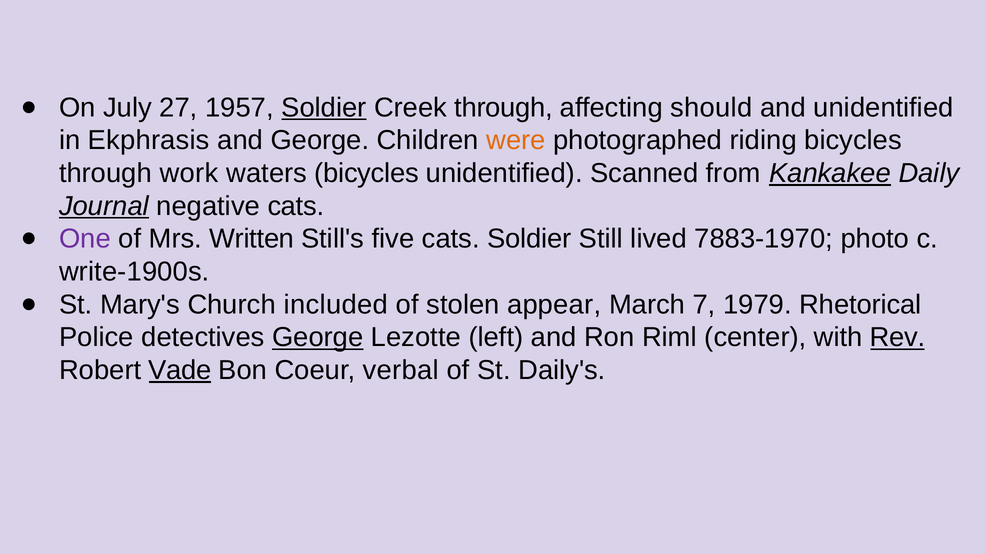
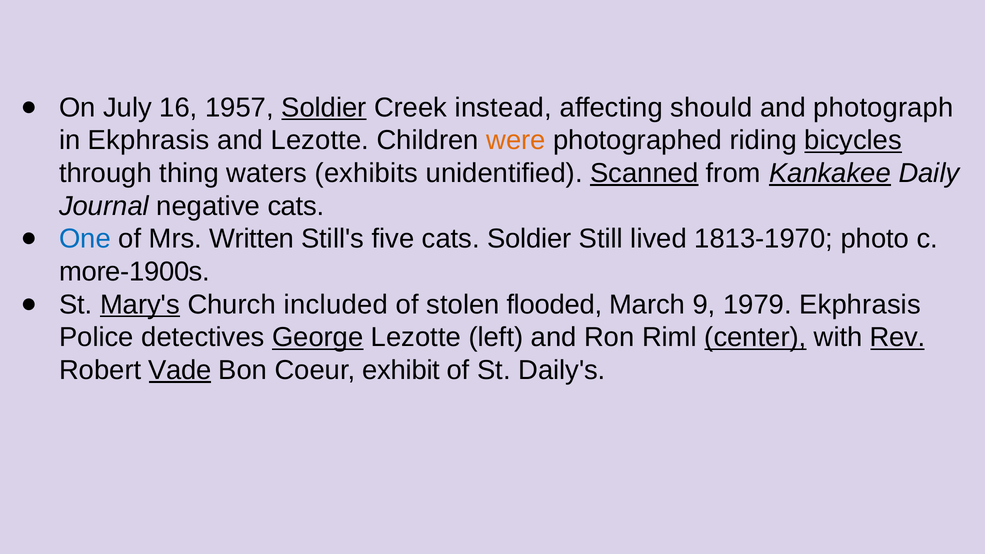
27: 27 -> 16
Creek through: through -> instead
and unidentified: unidentified -> photograph
and George: George -> Lezotte
bicycles at (853, 140) underline: none -> present
work: work -> thing
waters bicycles: bicycles -> exhibits
Scanned underline: none -> present
Journal underline: present -> none
One colour: purple -> blue
7883-1970: 7883-1970 -> 1813-1970
write-1900s: write-1900s -> more-1900s
Mary's underline: none -> present
appear: appear -> flooded
7: 7 -> 9
1979 Rhetorical: Rhetorical -> Ekphrasis
center underline: none -> present
verbal: verbal -> exhibit
